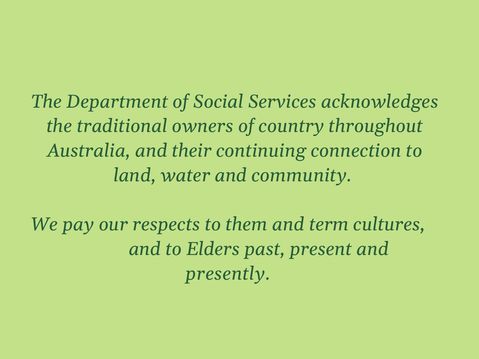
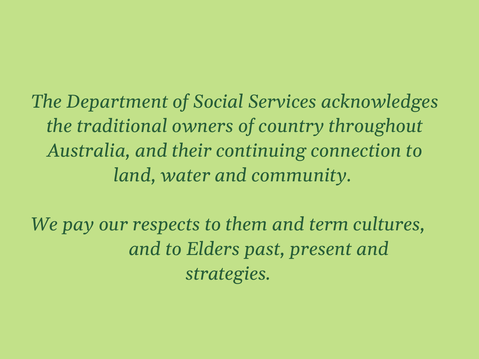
presently: presently -> strategies
